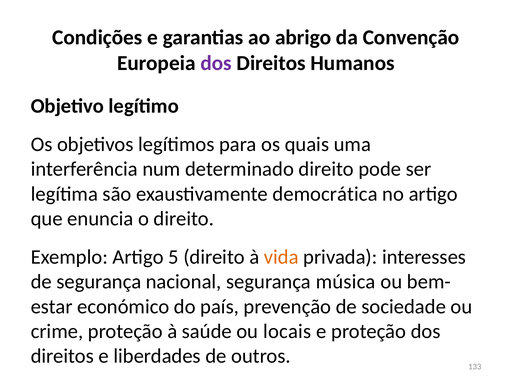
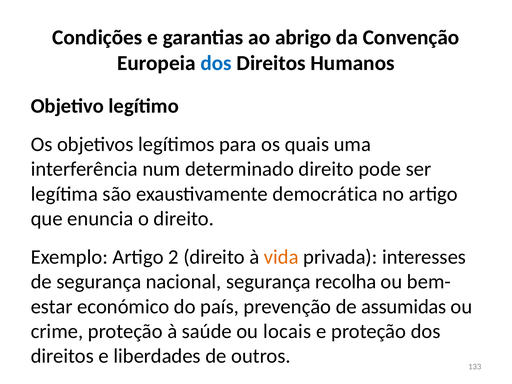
dos at (216, 63) colour: purple -> blue
5: 5 -> 2
música: música -> recolha
sociedade: sociedade -> assumidas
